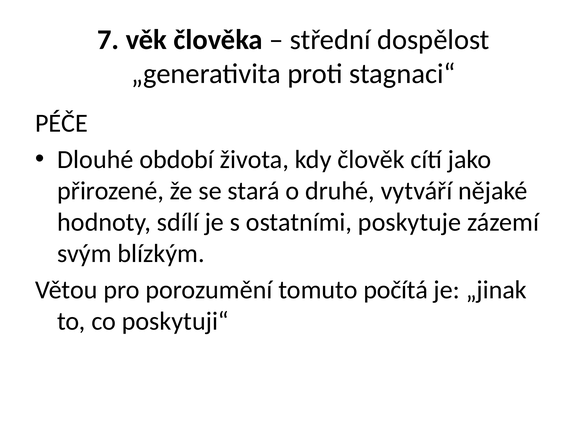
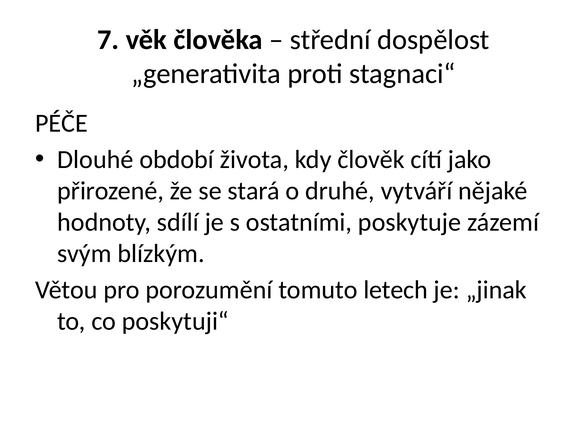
počítá: počítá -> letech
